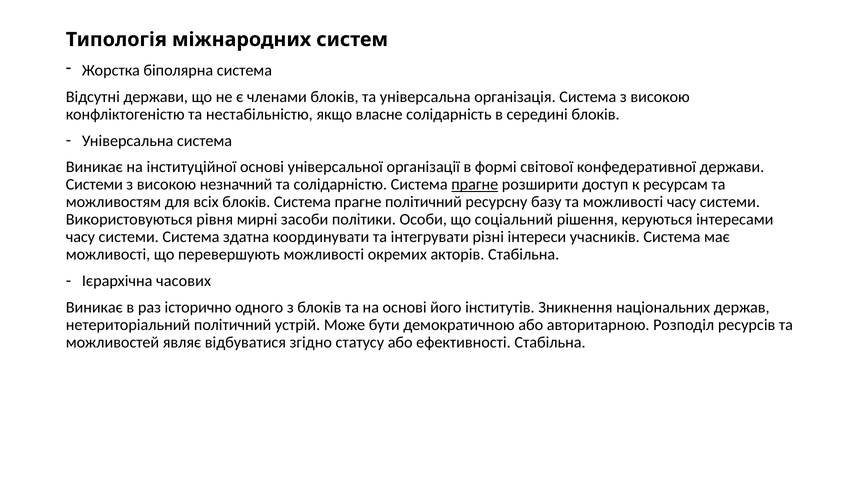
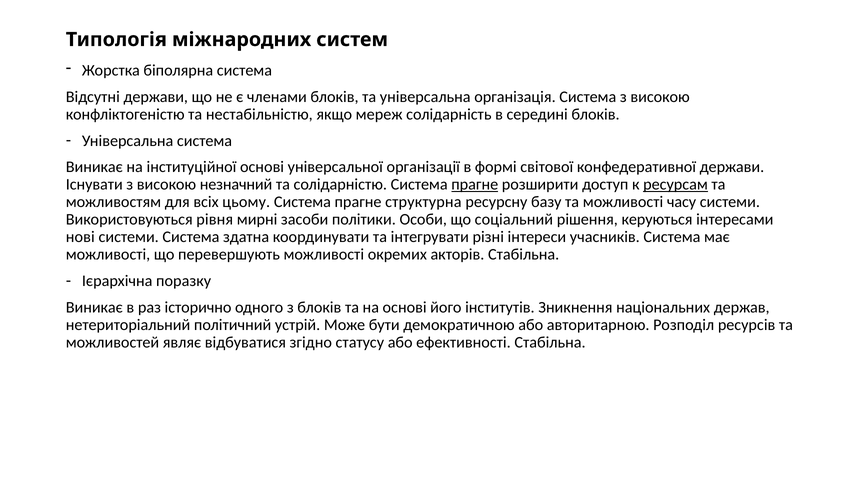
власне: власне -> мереж
Системи at (94, 185): Системи -> Існувати
ресурсам underline: none -> present
всіх блоків: блоків -> цьому
прагне політичний: політичний -> структурна
часу at (80, 237): часу -> нові
часових: часових -> поразку
